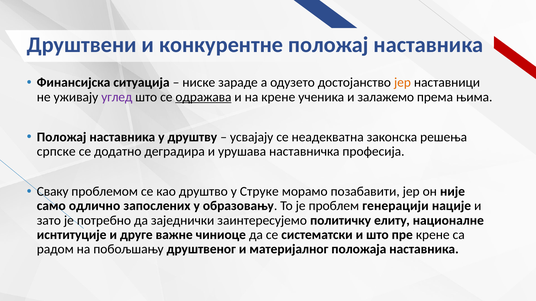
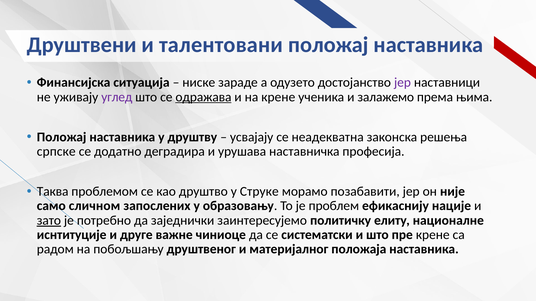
конкурентне: конкурентне -> талентовани
јер at (402, 83) colour: orange -> purple
Сваку: Сваку -> Таква
одлично: одлично -> сличном
генерацији: генерацији -> ефикаснију
зато underline: none -> present
